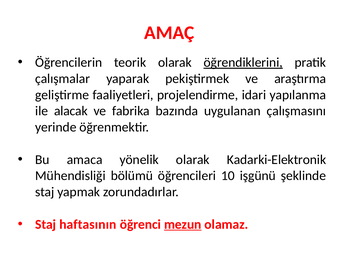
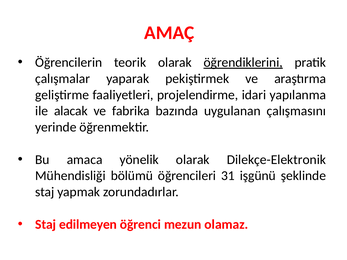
Kadarki-Elektronik: Kadarki-Elektronik -> Dilekçe-Elektronik
10: 10 -> 31
haftasının: haftasının -> edilmeyen
mezun underline: present -> none
